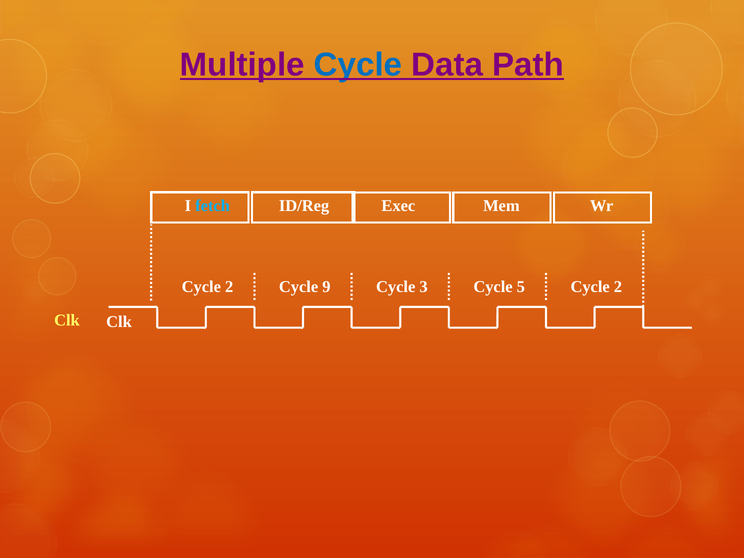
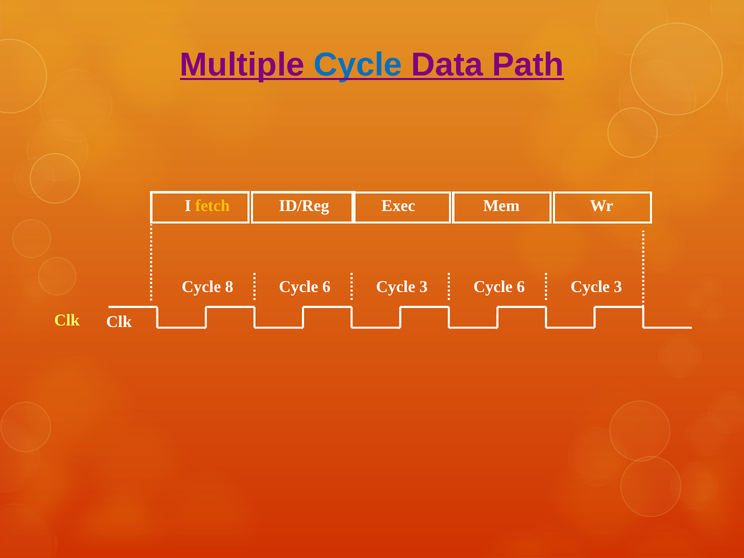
fetch colour: light blue -> yellow
2 at (229, 287): 2 -> 8
9 at (326, 287): 9 -> 6
3 Cycle 5: 5 -> 6
2 at (618, 287): 2 -> 3
